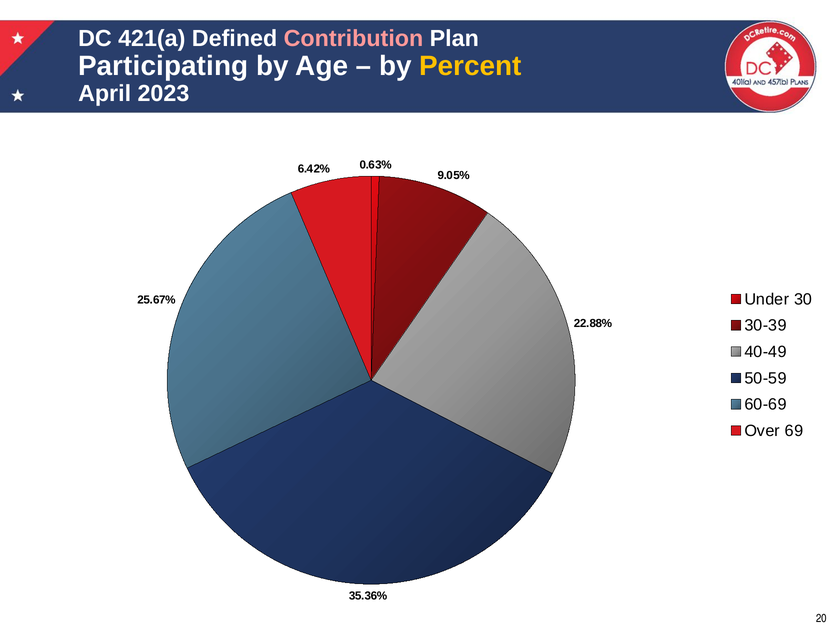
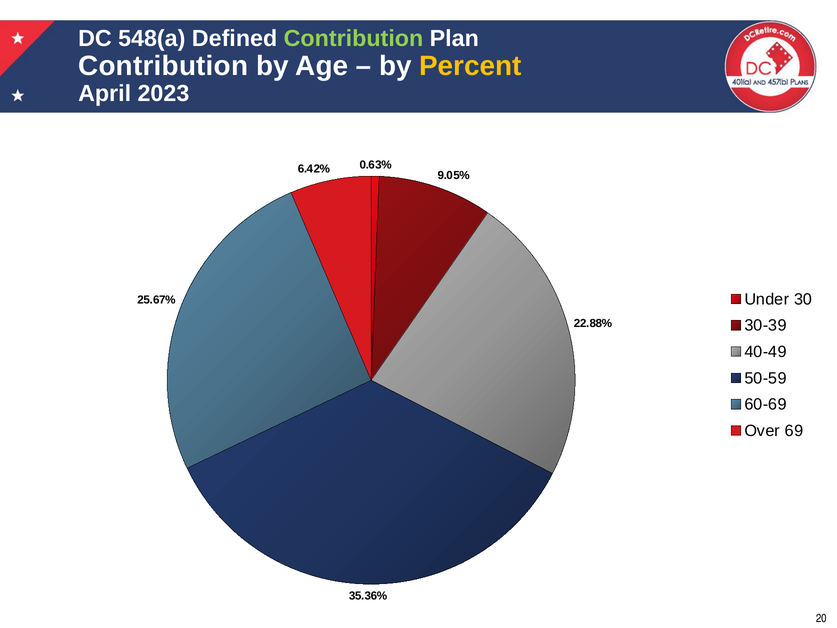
421(a: 421(a -> 548(a
Contribution at (353, 38) colour: pink -> light green
Participating at (163, 66): Participating -> Contribution
